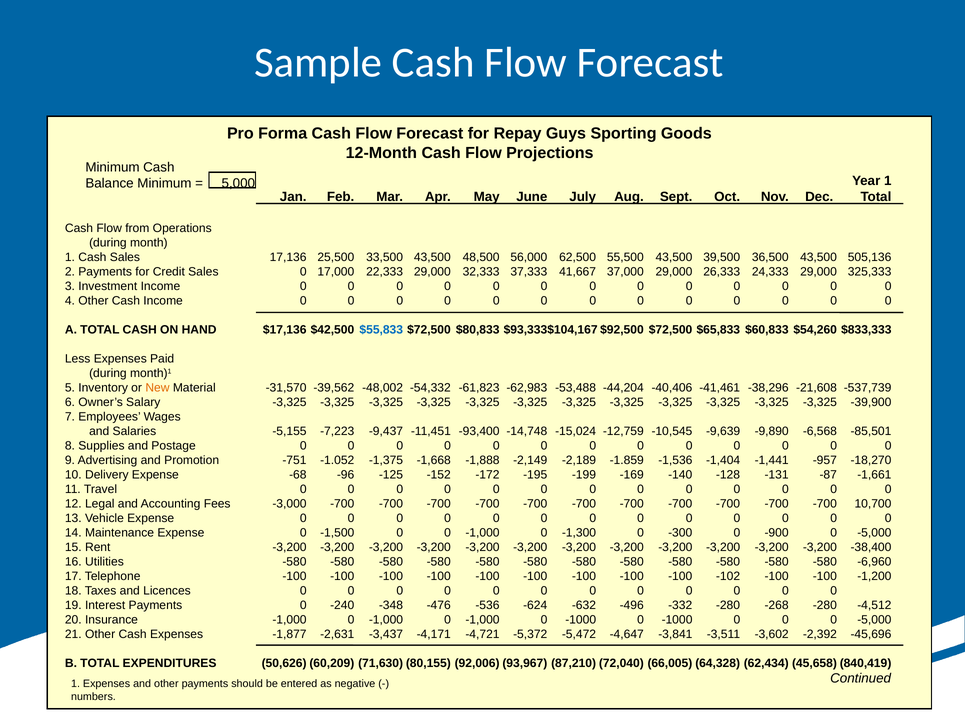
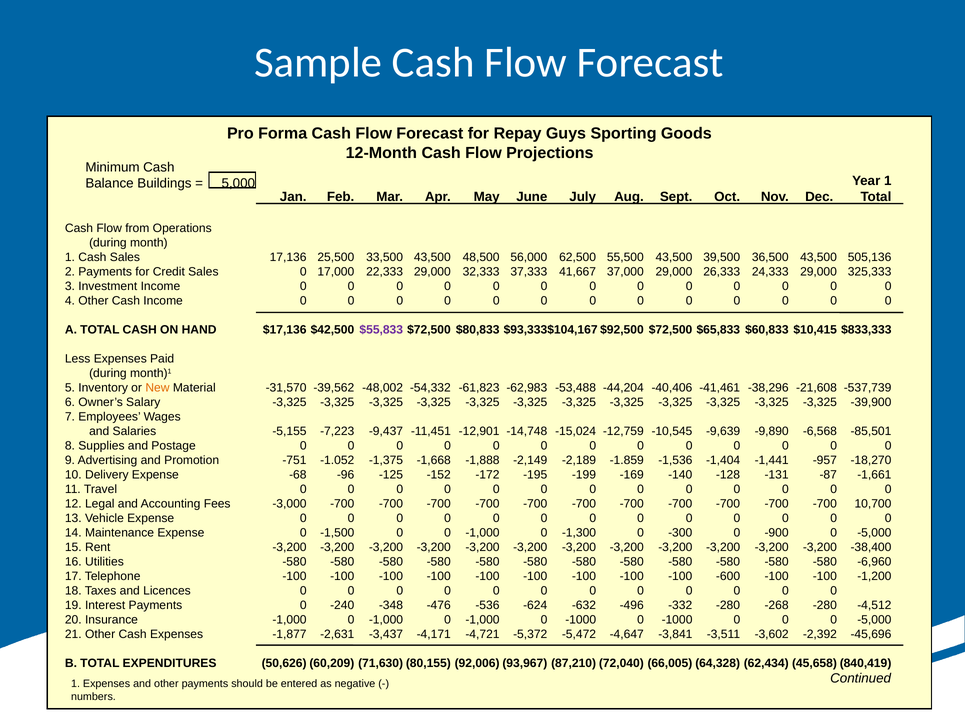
Balance Minimum: Minimum -> Buildings
$55,833 colour: blue -> purple
$54,260: $54,260 -> $10,415
-93,400: -93,400 -> -12,901
-102: -102 -> -600
